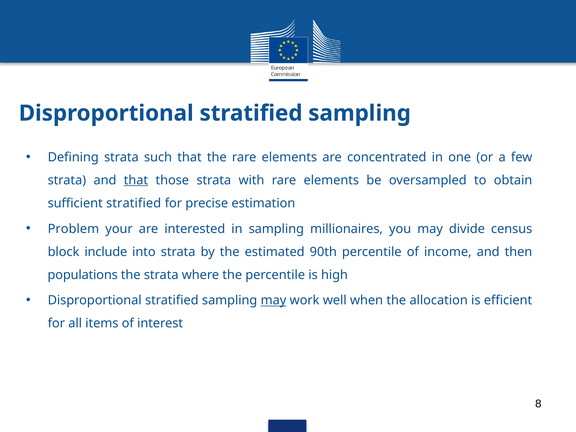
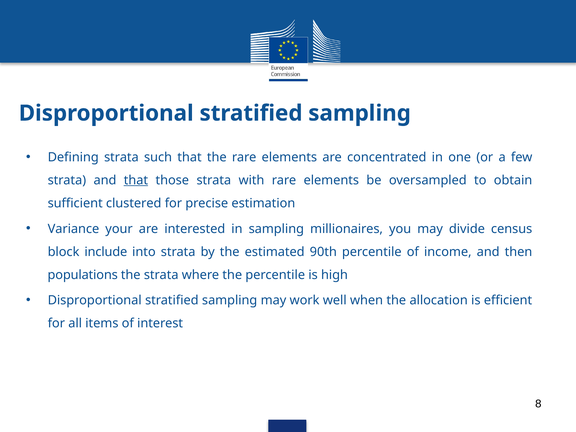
sufficient stratified: stratified -> clustered
Problem: Problem -> Variance
may at (274, 300) underline: present -> none
